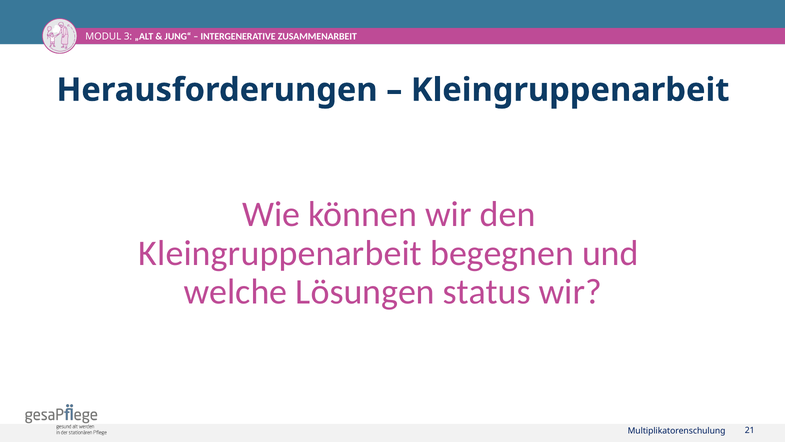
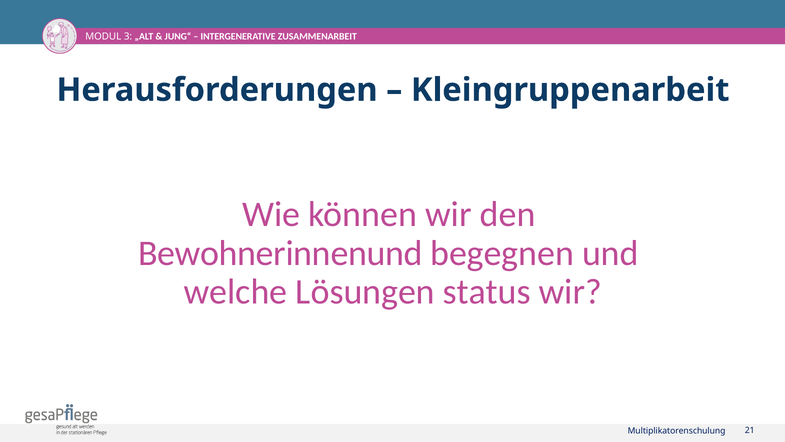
Kleingruppenarbeit at (280, 253): Kleingruppenarbeit -> Bewohnerinnenund
